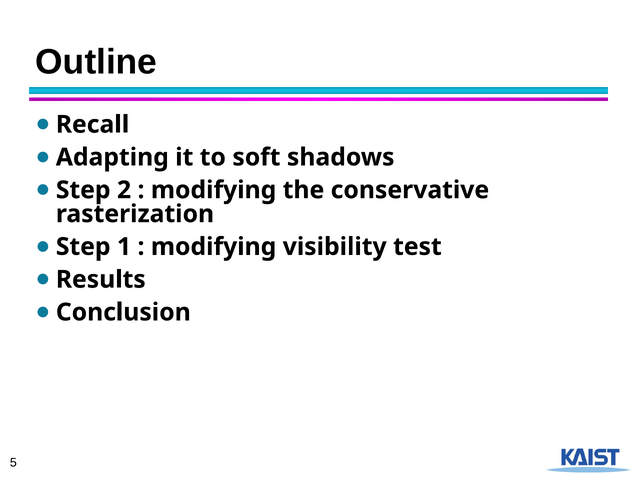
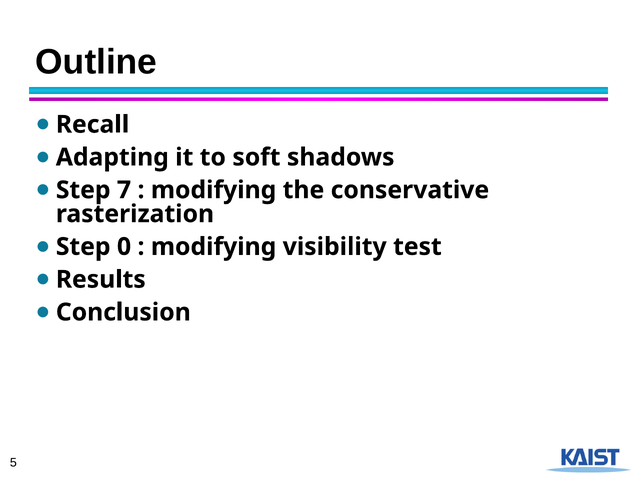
2: 2 -> 7
1: 1 -> 0
